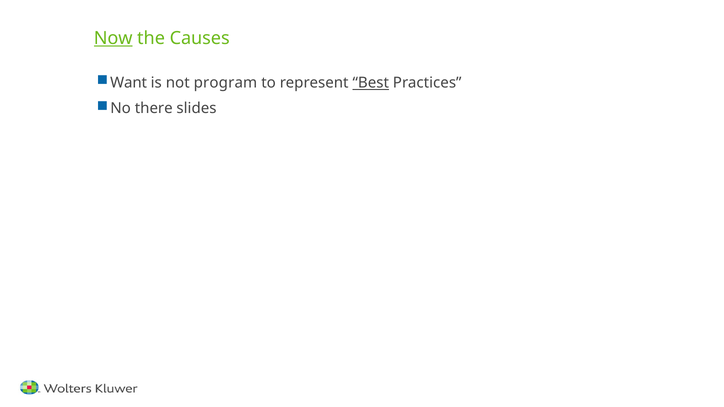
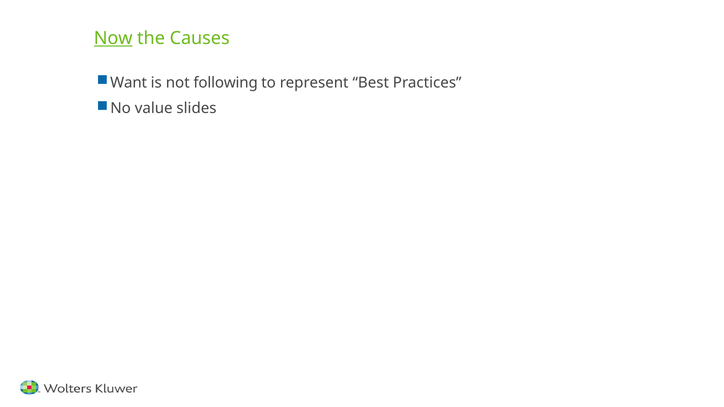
program: program -> following
Best underline: present -> none
there: there -> value
